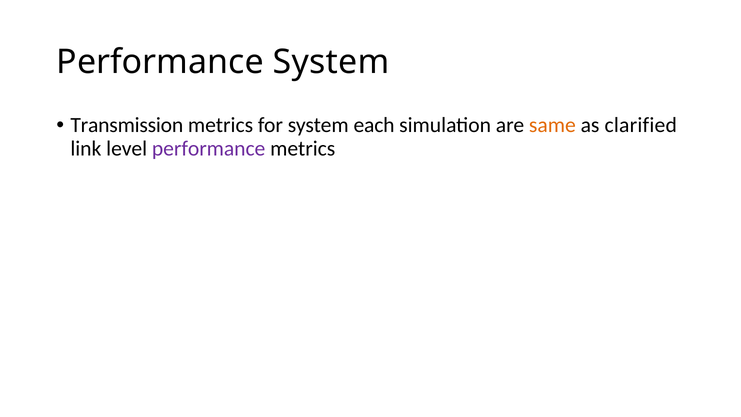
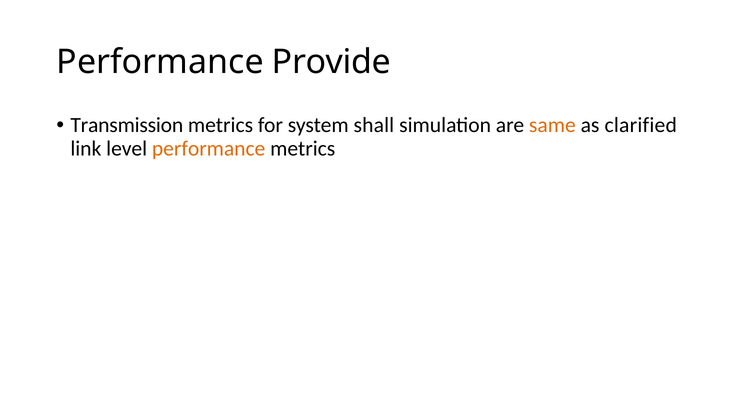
Performance System: System -> Provide
each: each -> shall
performance at (209, 149) colour: purple -> orange
